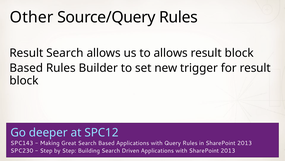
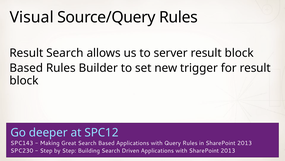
Other: Other -> Visual
to allows: allows -> server
